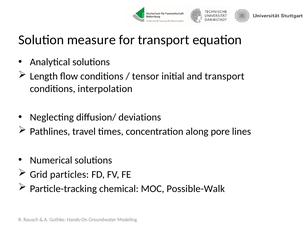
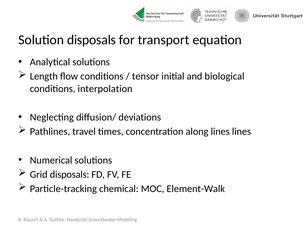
Solution measure: measure -> disposals
and transport: transport -> biological
along pore: pore -> lines
Grid particles: particles -> disposals
Possible-Walk: Possible-Walk -> Element-Walk
